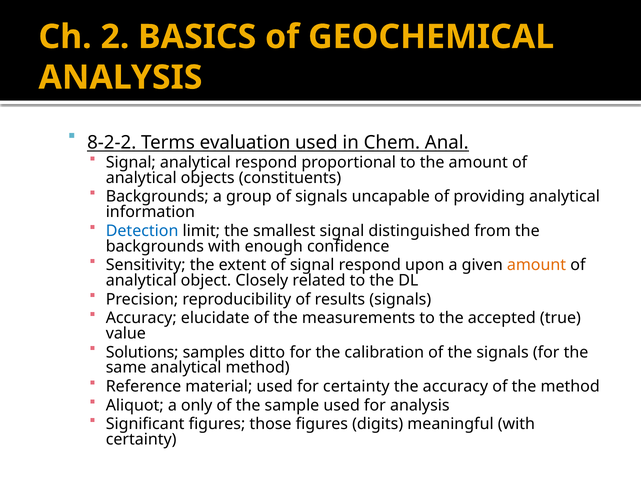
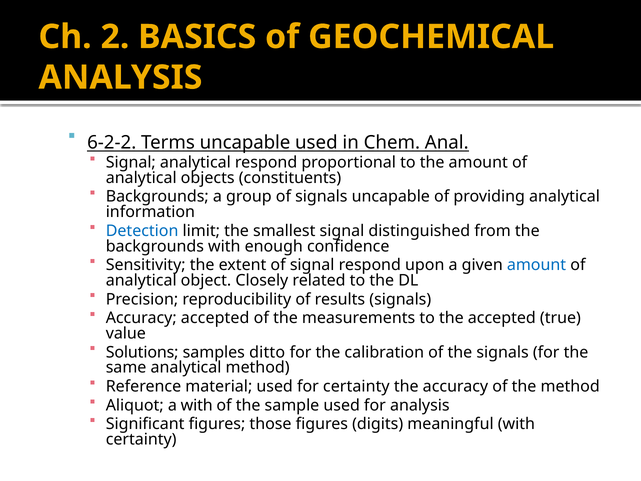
8-2-2: 8-2-2 -> 6-2-2
Terms evaluation: evaluation -> uncapable
amount at (537, 265) colour: orange -> blue
Accuracy elucidate: elucidate -> accepted
a only: only -> with
